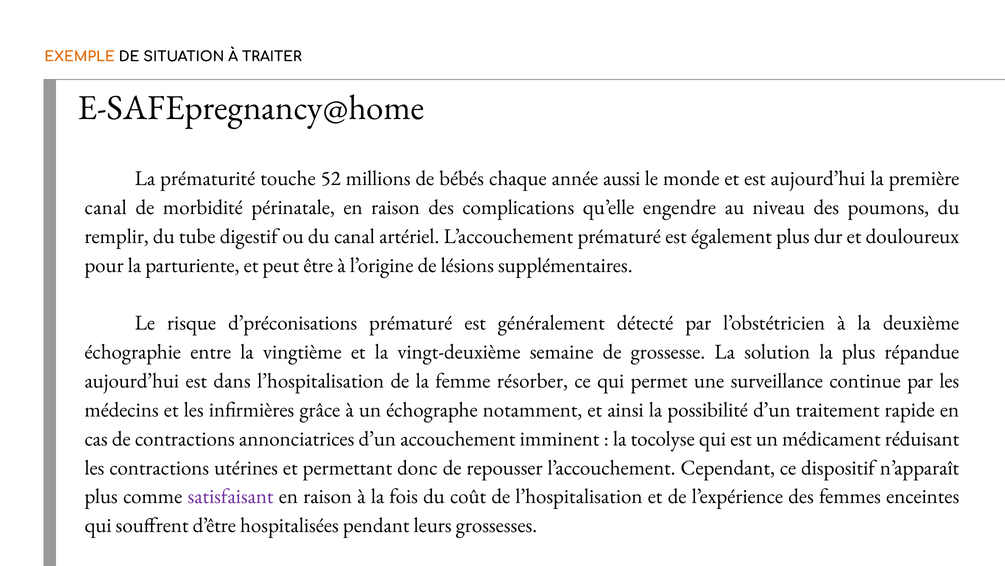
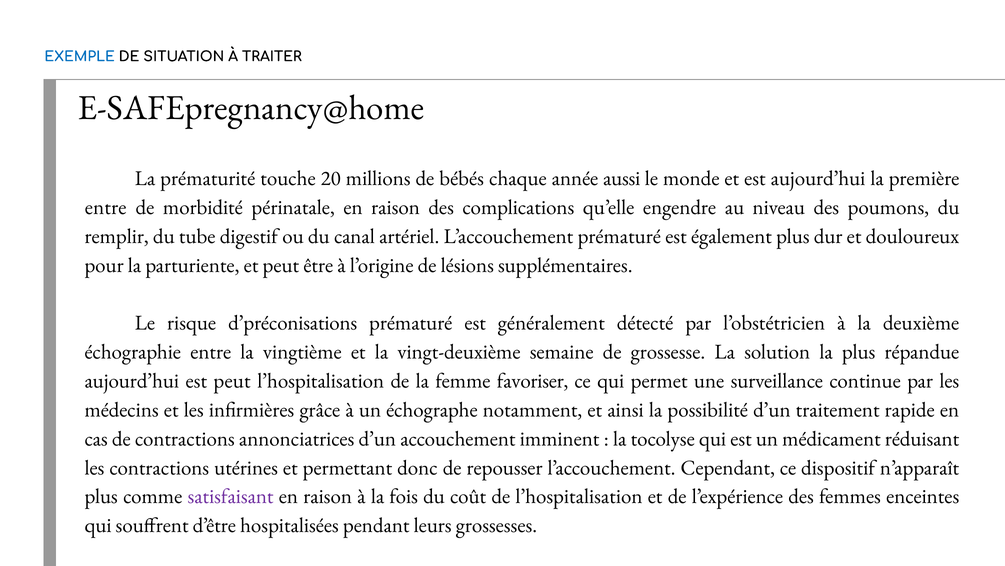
EXEMPLE colour: orange -> blue
52: 52 -> 20
canal at (106, 207): canal -> entre
est dans: dans -> peut
résorber: résorber -> favoriser
